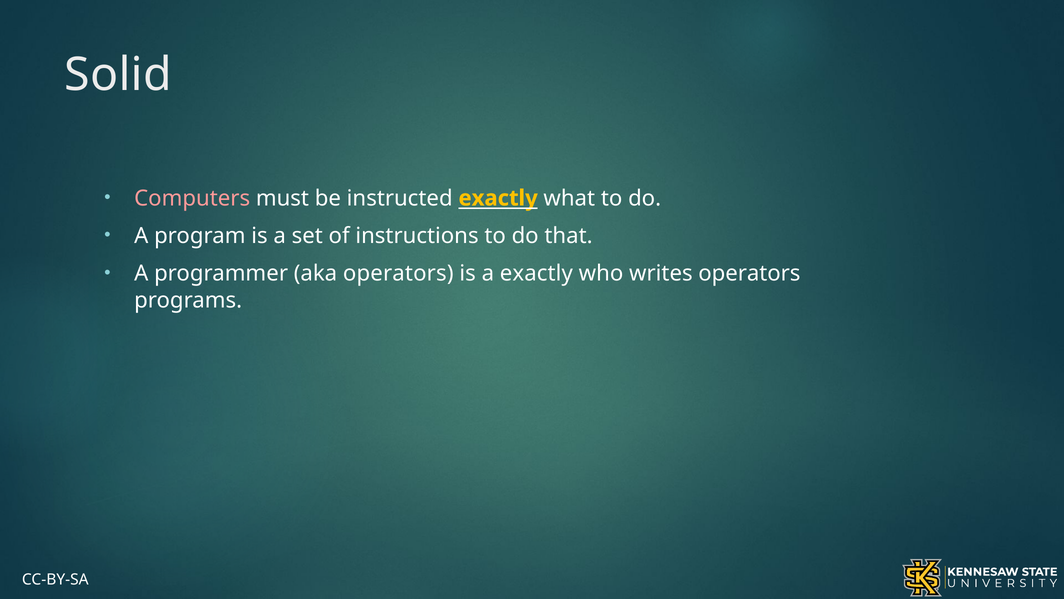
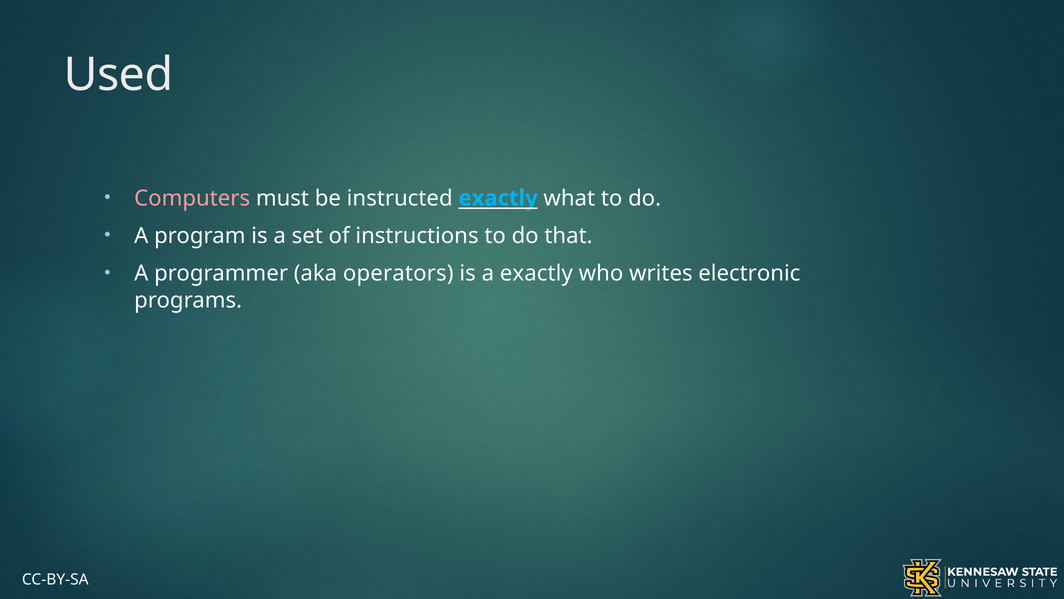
Solid: Solid -> Used
exactly at (498, 198) colour: yellow -> light blue
writes operators: operators -> electronic
